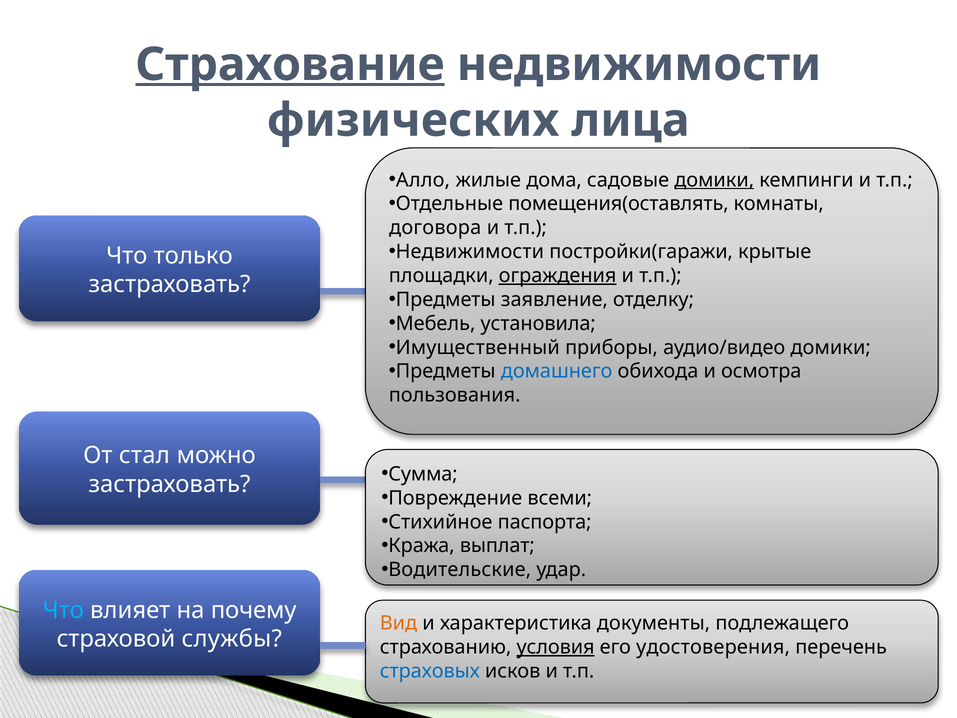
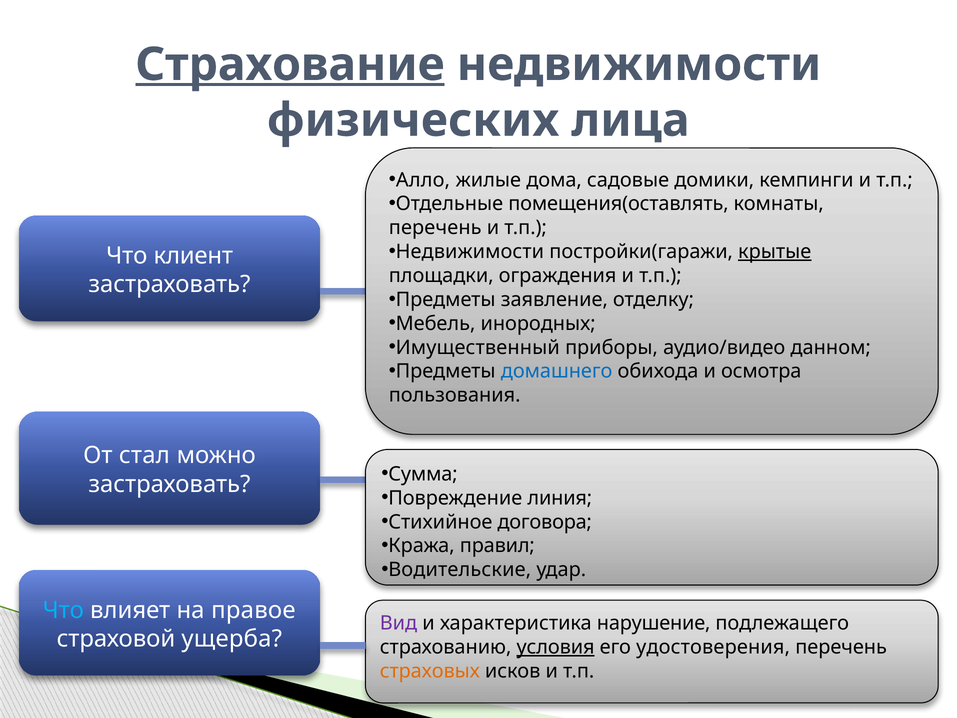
домики at (714, 180) underline: present -> none
договора at (435, 228): договора -> перечень
крытые underline: none -> present
только: только -> клиент
ограждения underline: present -> none
установила: установила -> инородных
аудио/видео домики: домики -> данном
всеми: всеми -> линия
паспорта: паспорта -> договора
выплат: выплат -> правил
почему: почему -> правое
Вид colour: orange -> purple
документы: документы -> нарушение
службы: службы -> ущерба
страховых colour: blue -> orange
